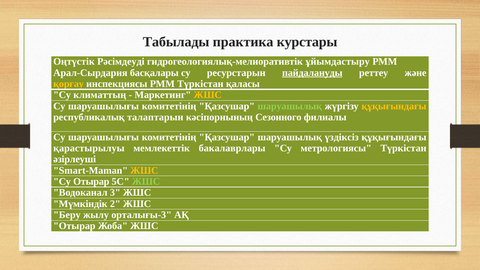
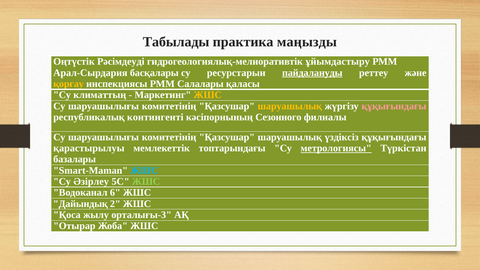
курстары: курстары -> маңызды
РММ Түркістан: Түркістан -> Салалары
шаруашылық at (290, 106) colour: light green -> yellow
құқығындағы at (394, 106) colour: yellow -> pink
талаптарын: талаптарын -> контингенті
бакалаврлары: бакалаврлары -> топтарындағы
метрологиясы underline: none -> present
әзірлеуші: әзірлеуші -> базалары
ЖШС at (144, 170) colour: yellow -> light blue
Су Отырар: Отырар -> Әзірлеу
3: 3 -> 6
Мүмкіндік: Мүмкіндік -> Дайындық
Беру: Беру -> Қоса
